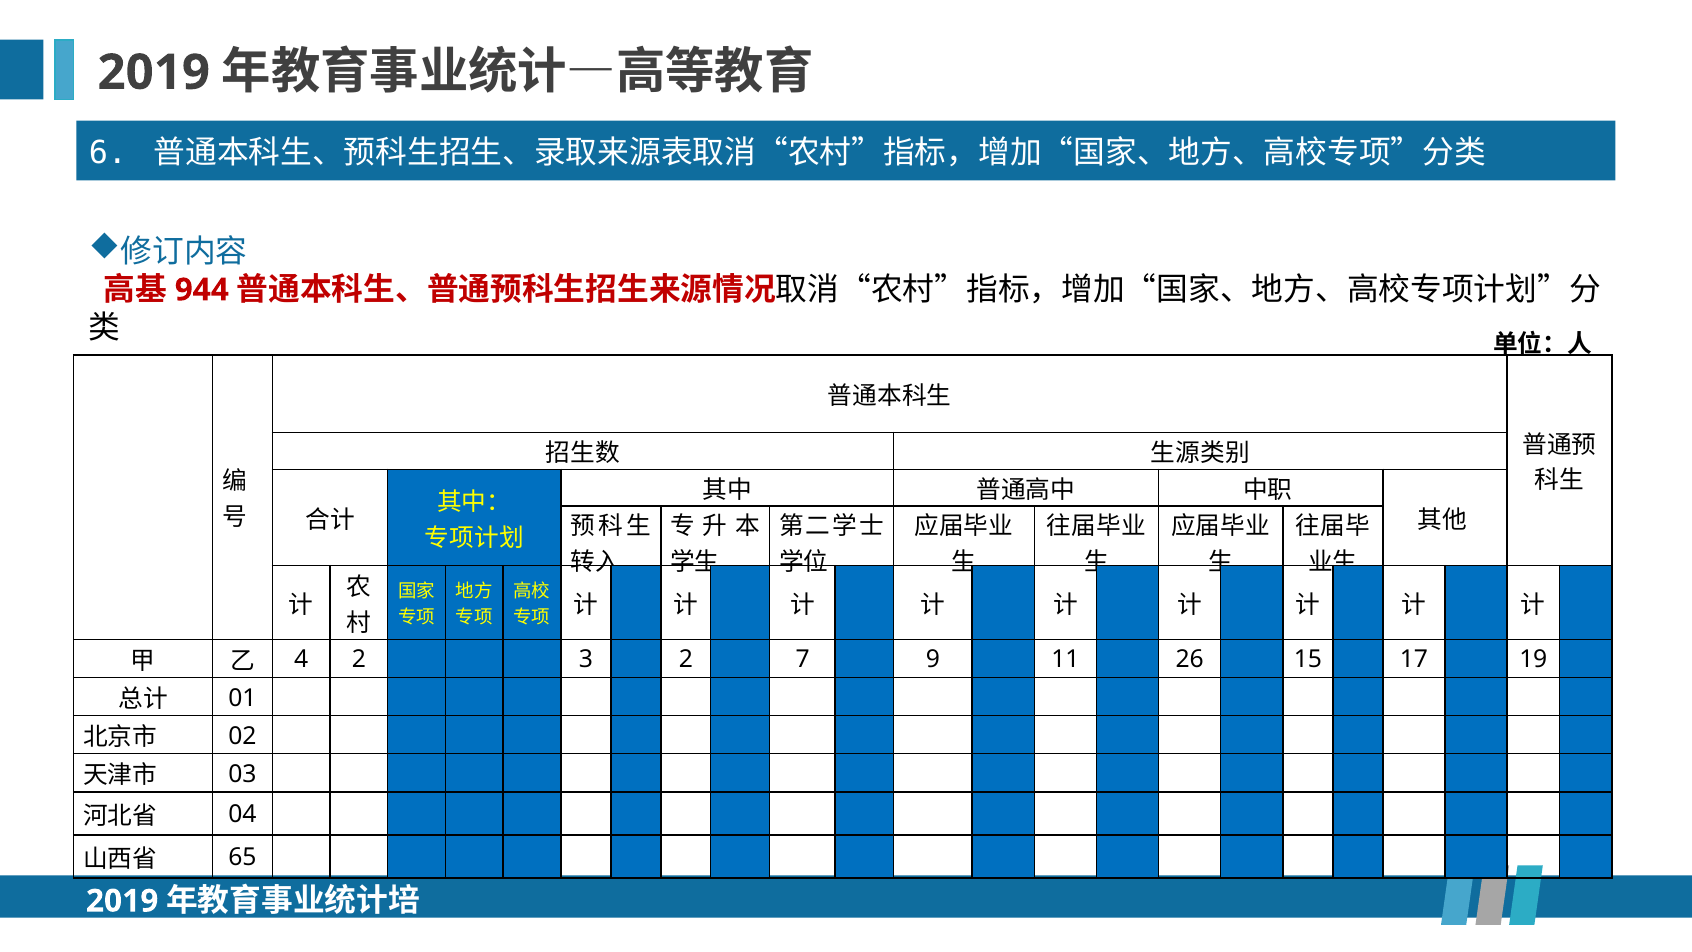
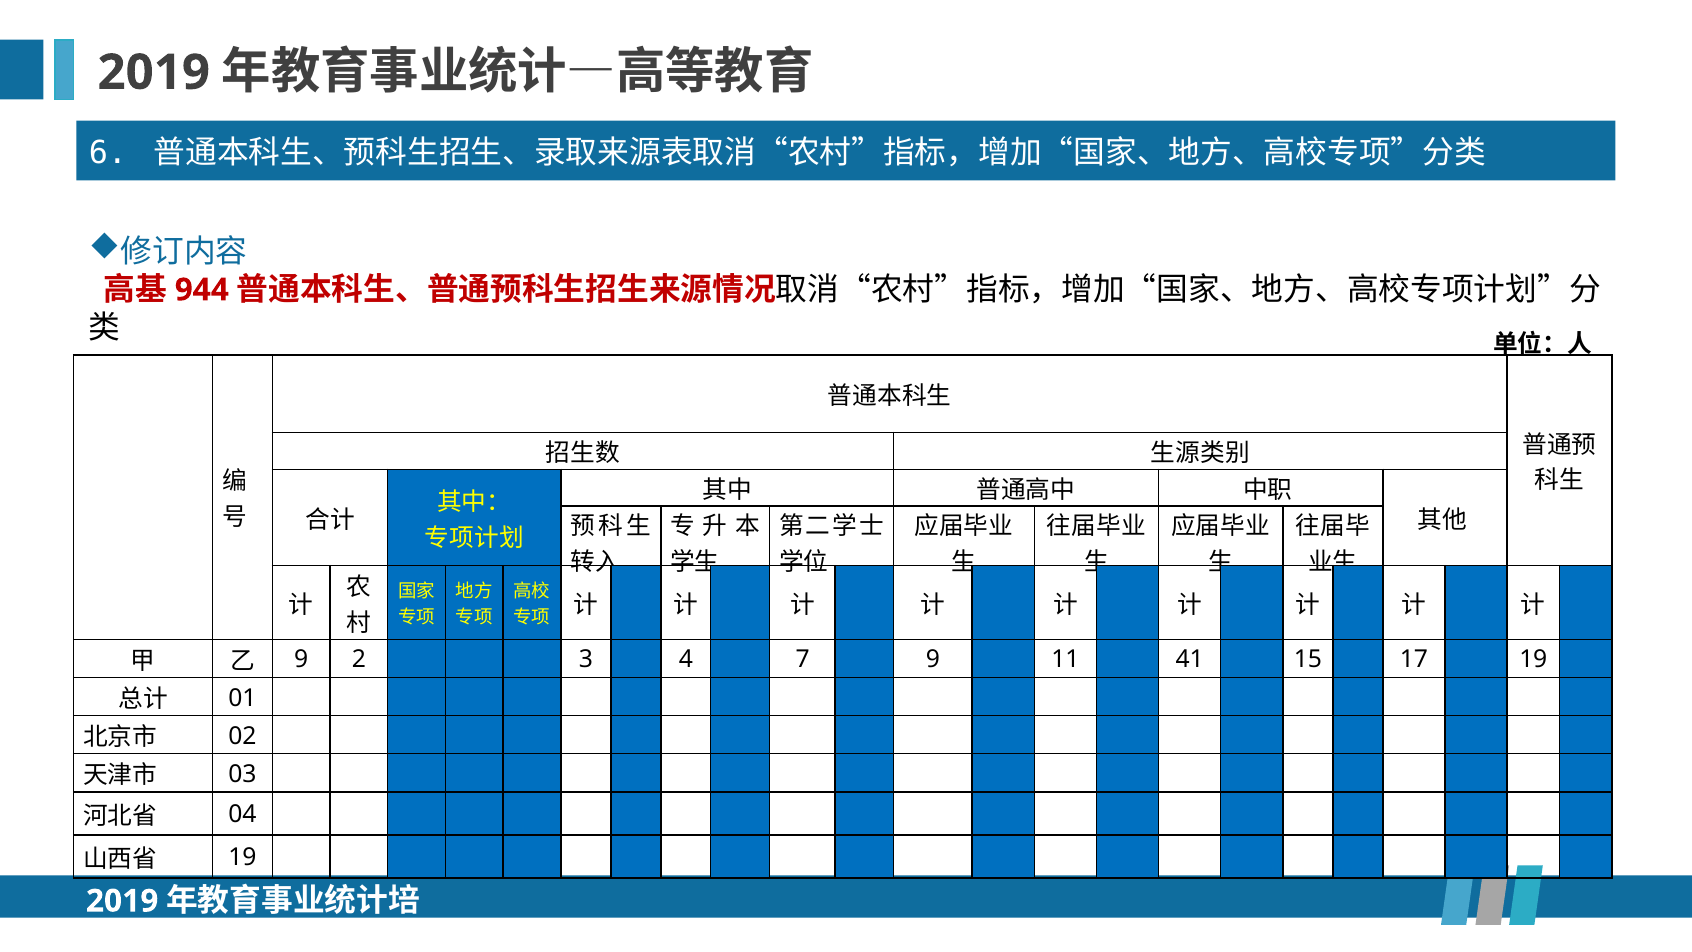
4 at (301, 660): 4 -> 9
3 2: 2 -> 4
26: 26 -> 41
65 at (242, 858): 65 -> 19
